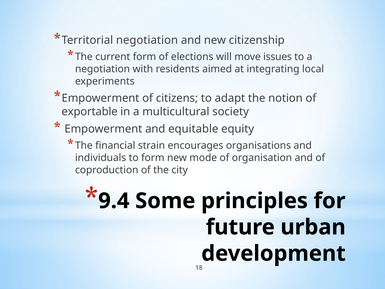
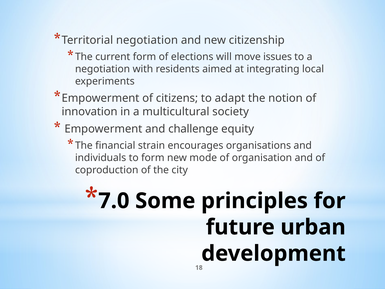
exportable: exportable -> innovation
equitable: equitable -> challenge
9.4: 9.4 -> 7.0
